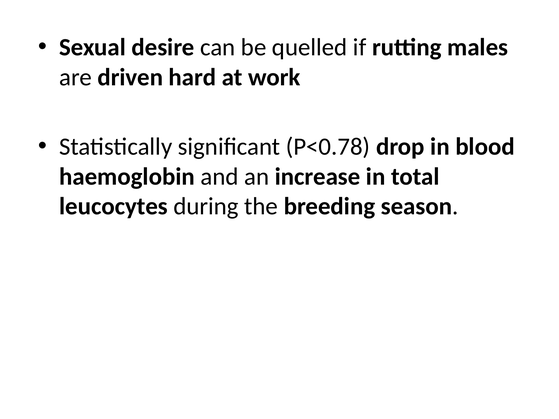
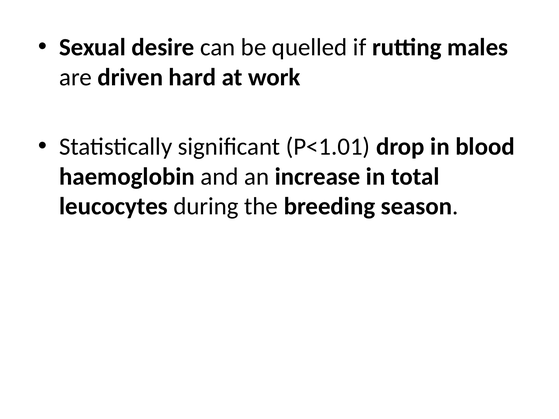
P<0.78: P<0.78 -> P<1.01
